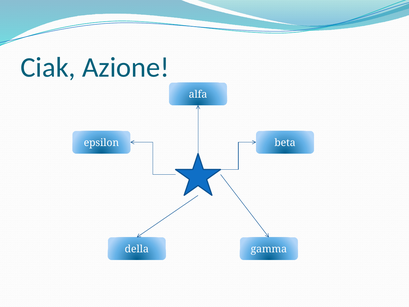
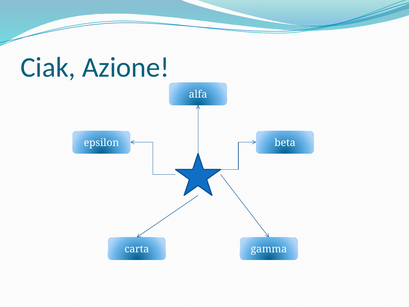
della: della -> carta
